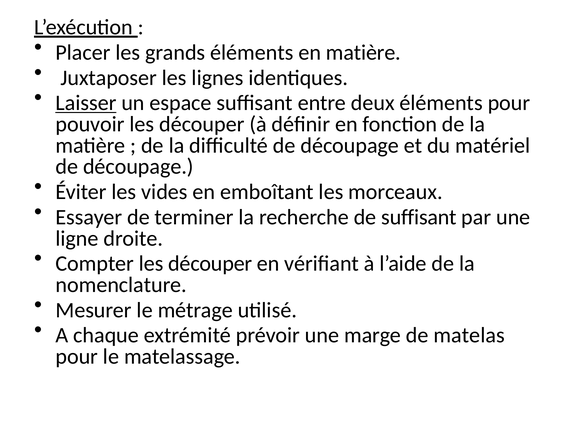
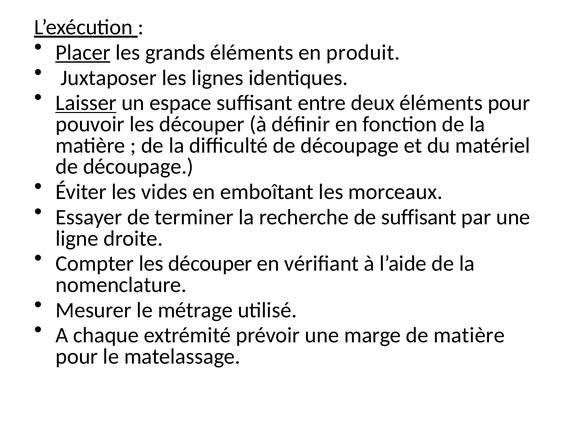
Placer underline: none -> present
en matière: matière -> produit
de matelas: matelas -> matière
